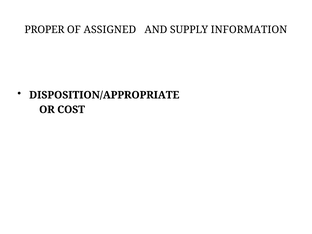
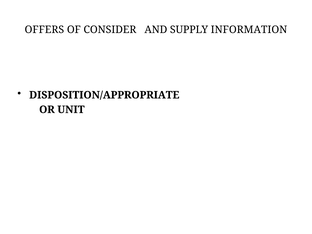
PROPER: PROPER -> OFFERS
ASSIGNED: ASSIGNED -> CONSIDER
COST: COST -> UNIT
